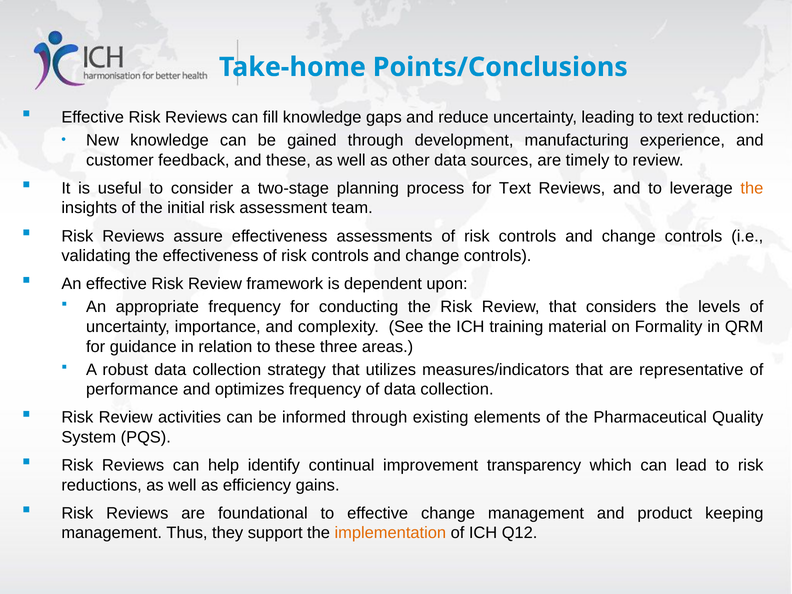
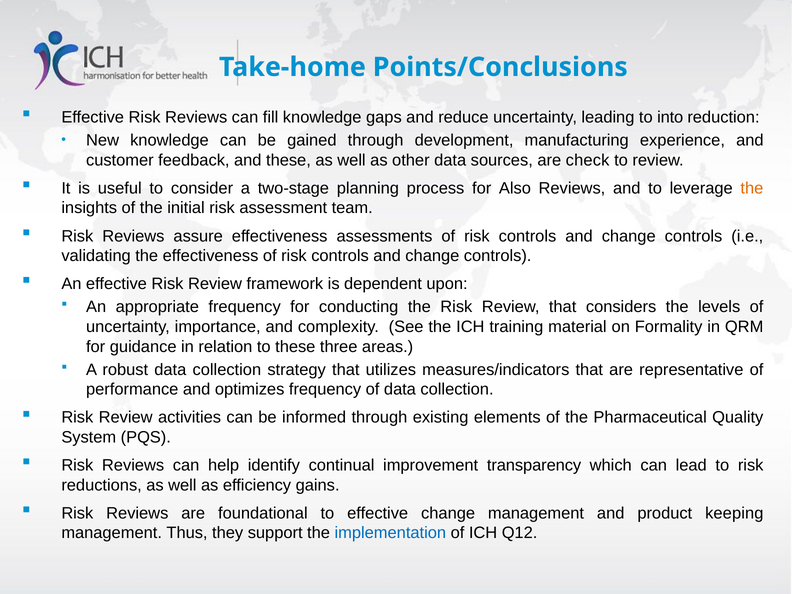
to text: text -> into
timely: timely -> check
for Text: Text -> Also
implementation colour: orange -> blue
